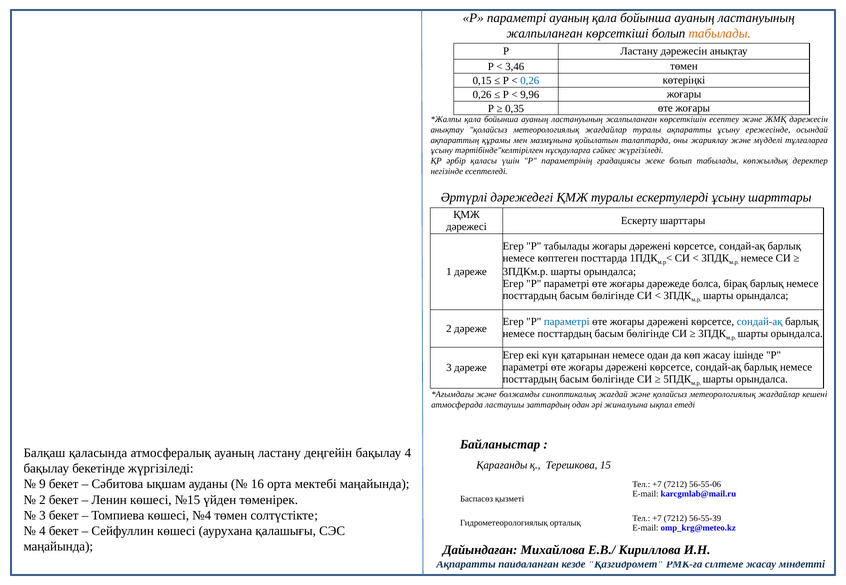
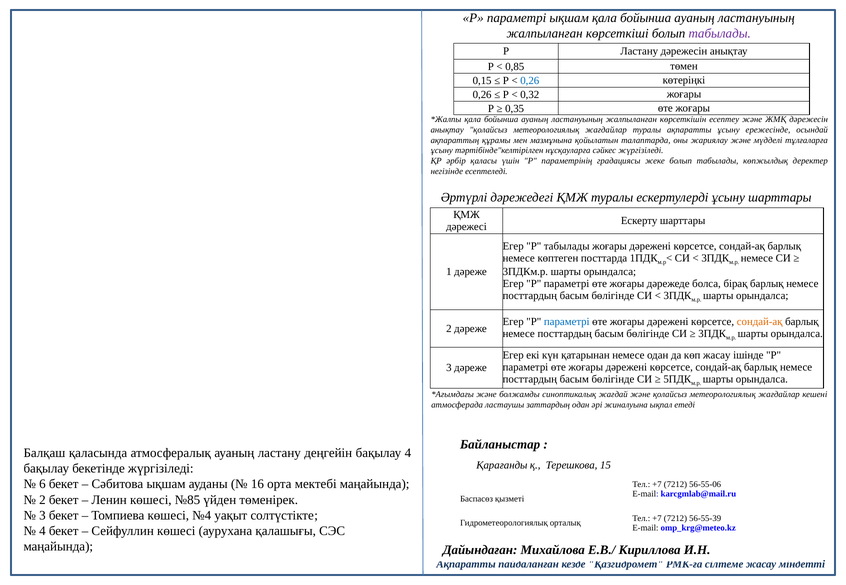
параметрі ауаның: ауаның -> ықшам
табылады at (720, 33) colour: orange -> purple
3,46: 3,46 -> 0,85
9,96: 9,96 -> 0,32
сондай-ақ at (760, 322) colour: blue -> orange
9: 9 -> 6
№15: №15 -> №85
№4 төмен: төмен -> уақыт
